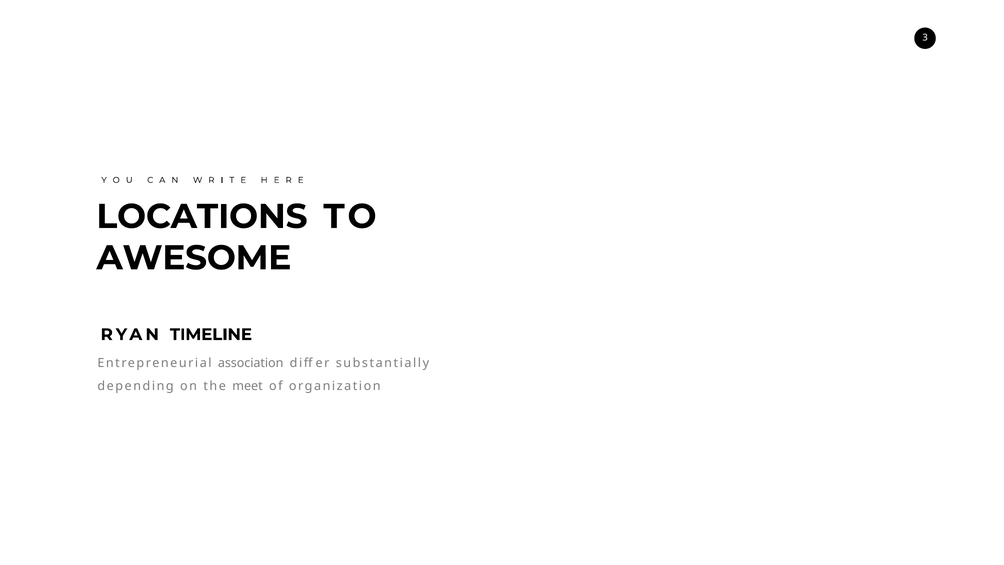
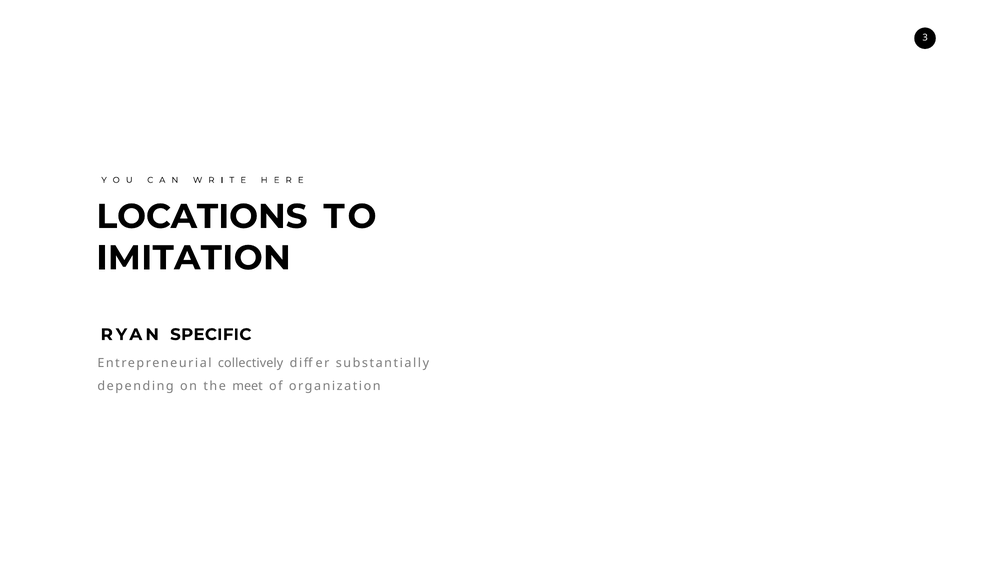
AWESOME: AWESOME -> IMITATION
TIMELINE: TIMELINE -> SPECIFIC
association: association -> collectively
